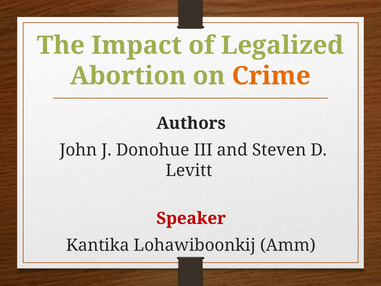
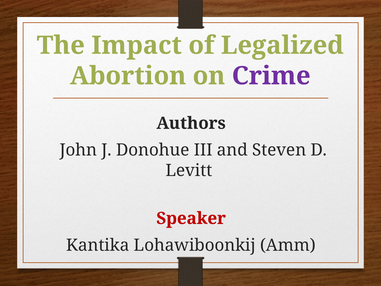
Crime colour: orange -> purple
